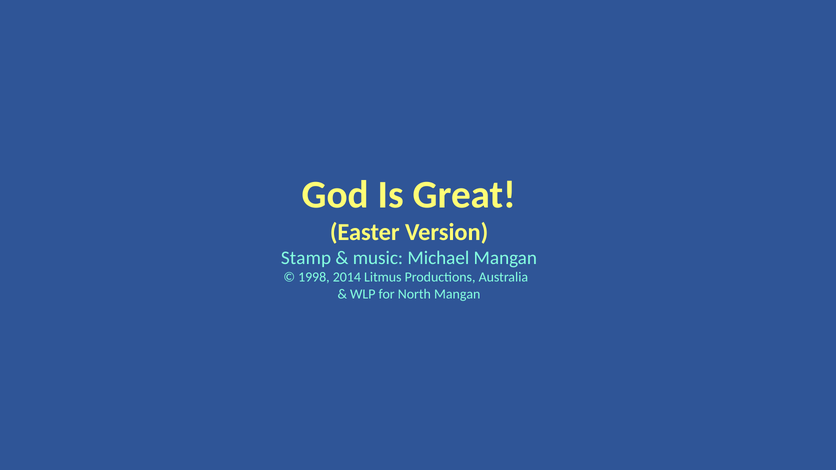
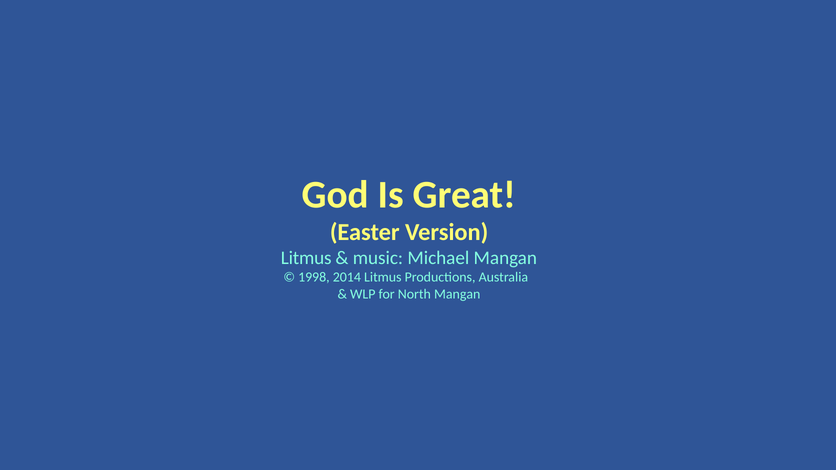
Stamp at (306, 258): Stamp -> Litmus
